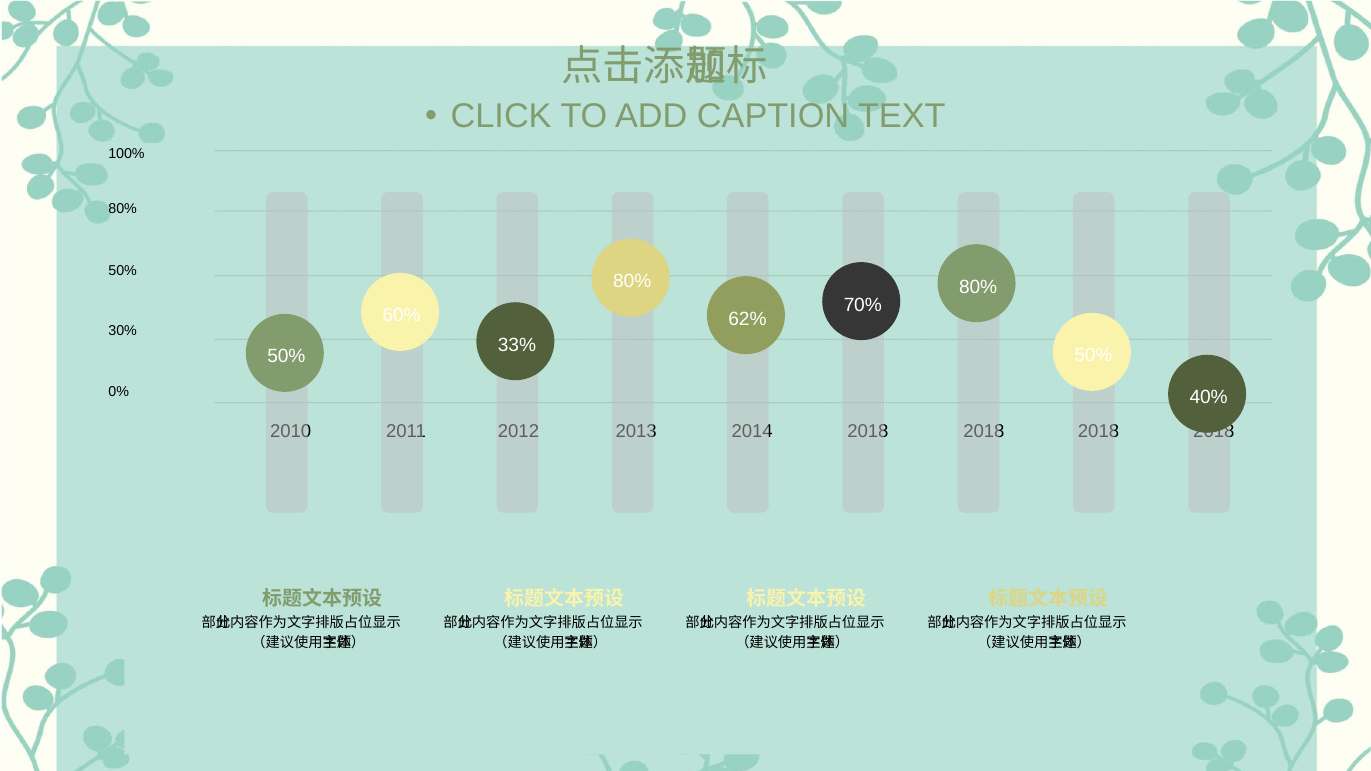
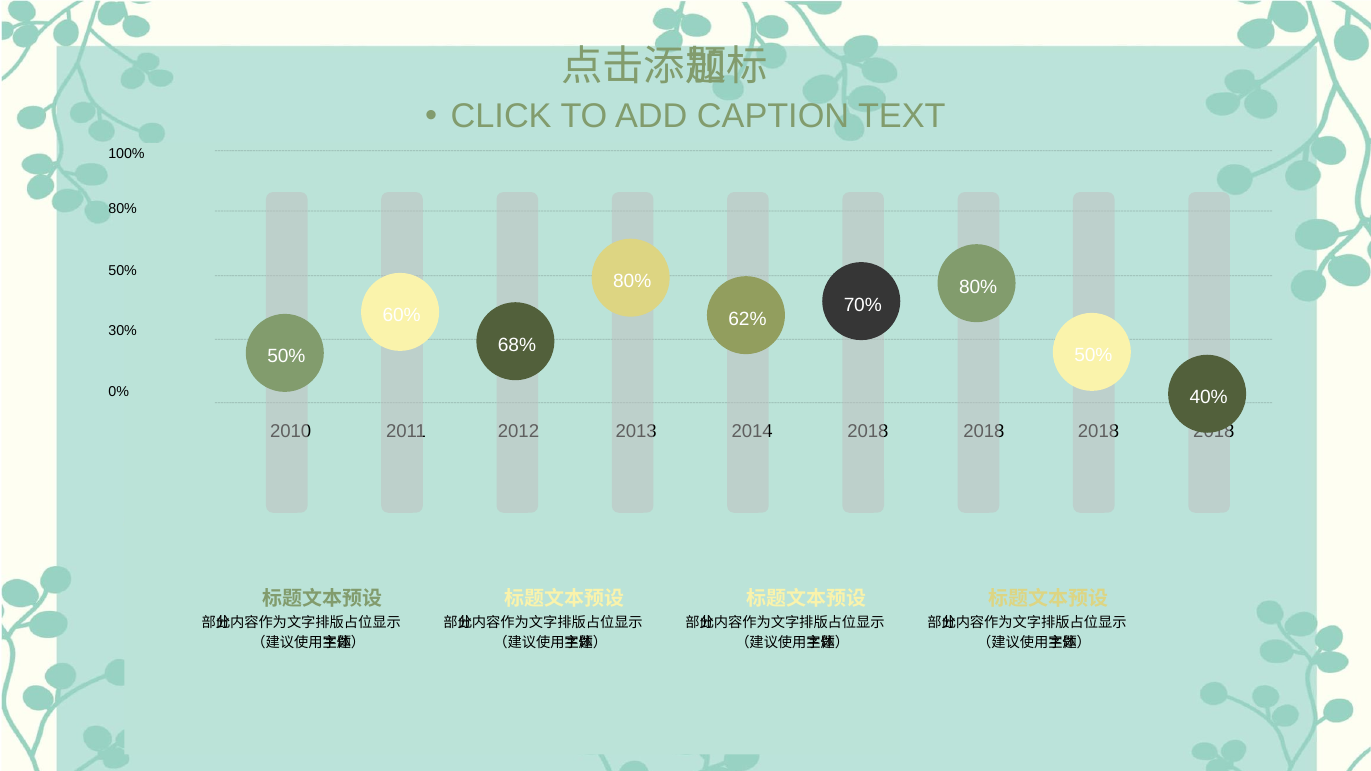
33%: 33% -> 68%
